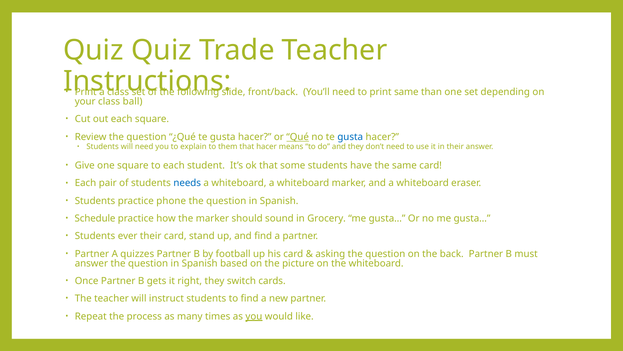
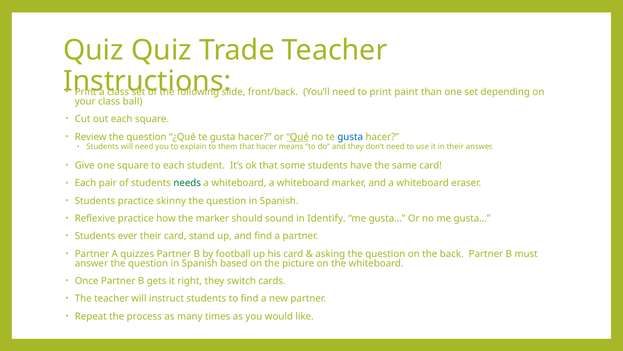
print same: same -> paint
needs colour: blue -> green
phone: phone -> skinny
Schedule: Schedule -> Reflexive
Grocery: Grocery -> Identify
you at (254, 316) underline: present -> none
